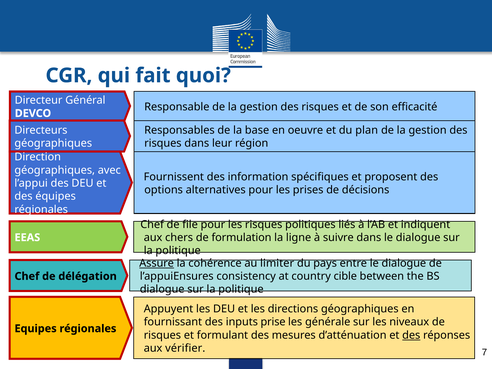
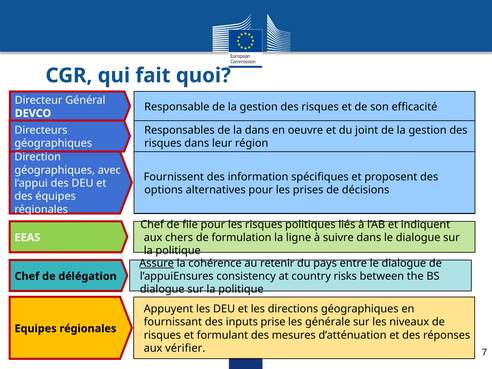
la base: base -> dans
plan: plan -> joint
limiter: limiter -> retenir
cible: cible -> risks
des at (411, 335) underline: present -> none
